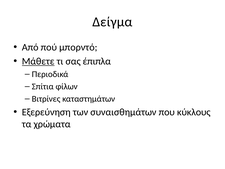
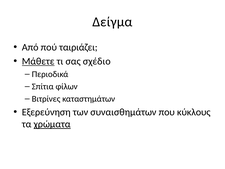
μπορντό: μπορντό -> ταιριάζει
έπιπλα: έπιπλα -> σχέδιο
χρώματα underline: none -> present
